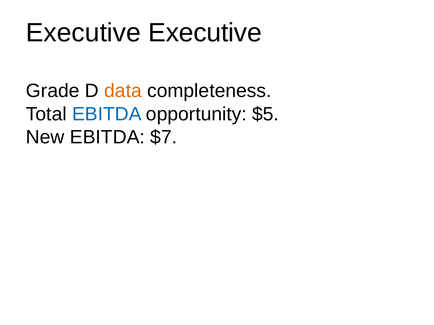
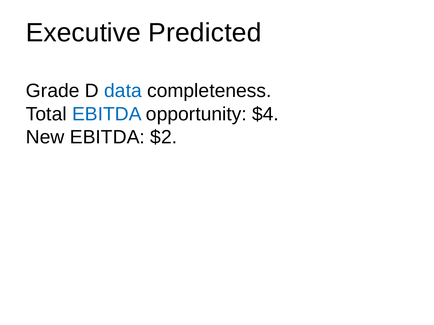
Executive Executive: Executive -> Predicted
data colour: orange -> blue
$5: $5 -> $4
$7: $7 -> $2
